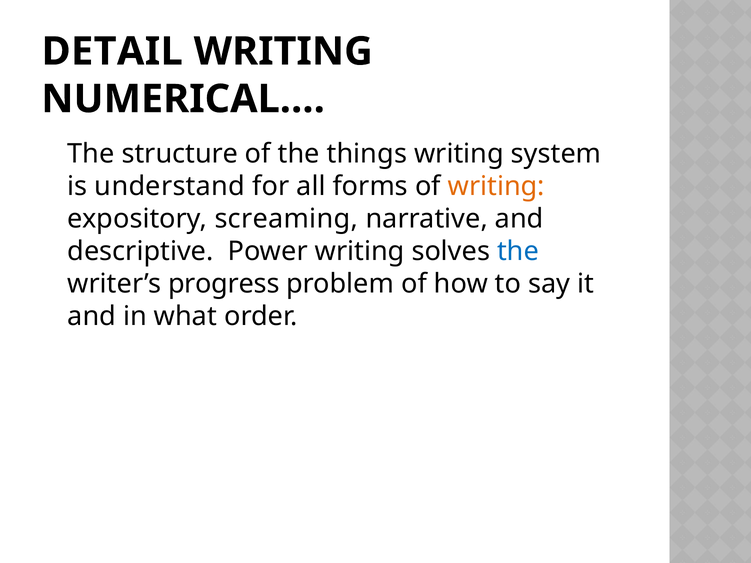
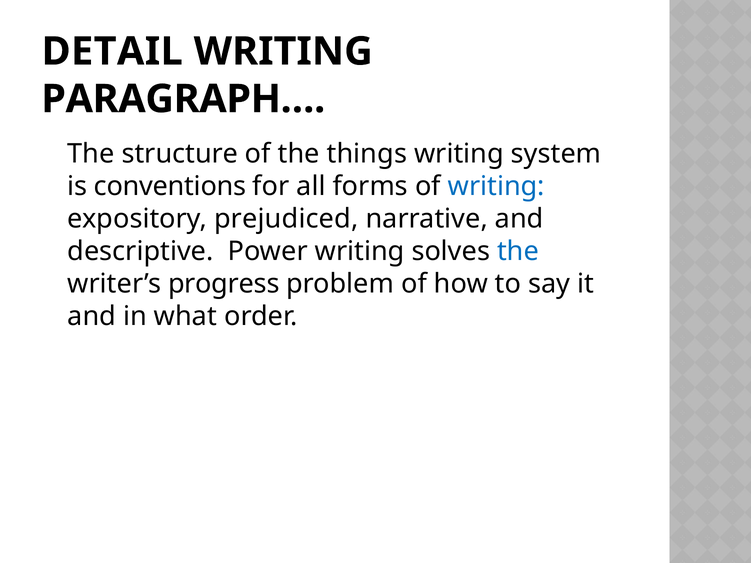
NUMERICAL…: NUMERICAL… -> PARAGRAPH…
understand: understand -> conventions
writing at (496, 187) colour: orange -> blue
screaming: screaming -> prejudiced
